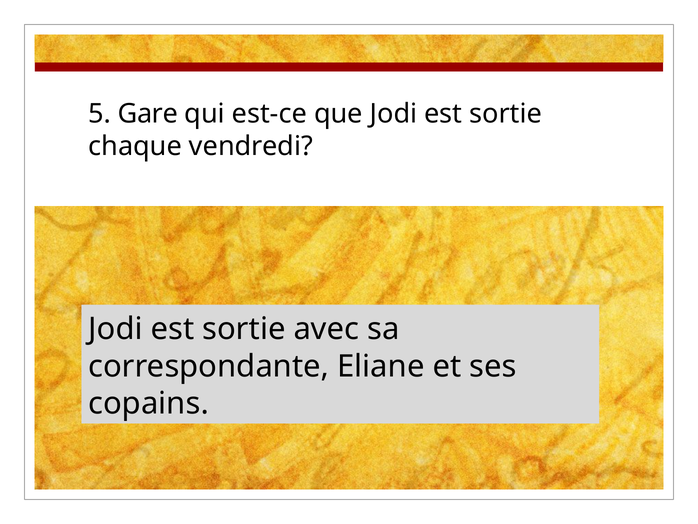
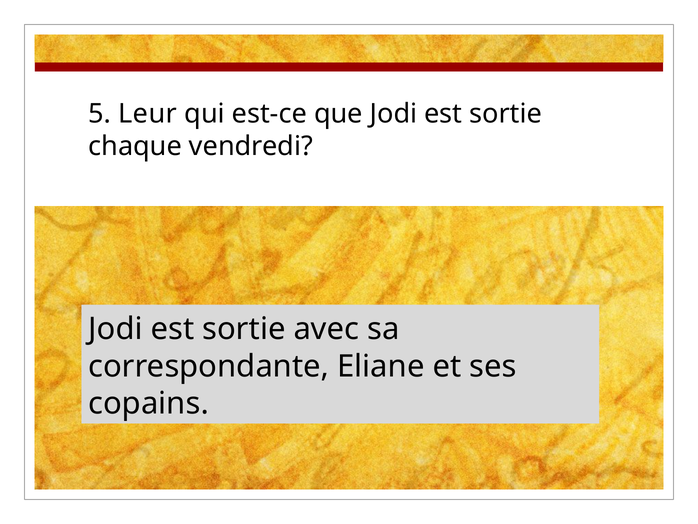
Gare: Gare -> Leur
